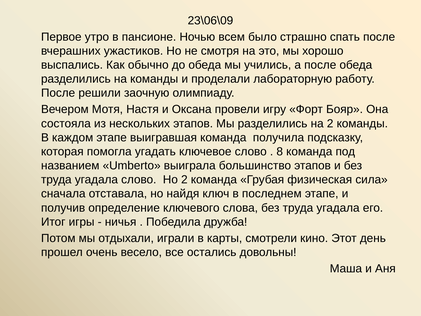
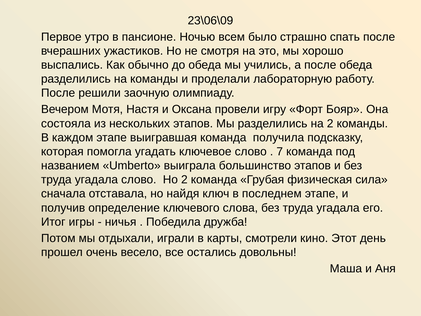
8: 8 -> 7
